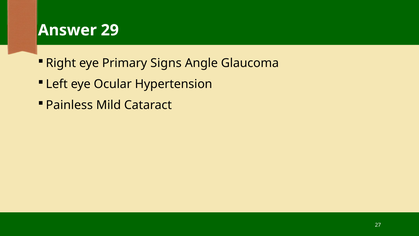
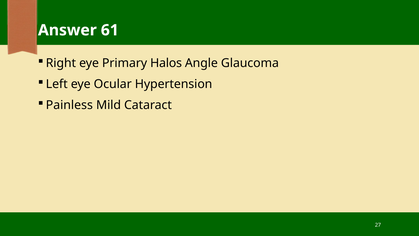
29: 29 -> 61
Signs: Signs -> Halos
